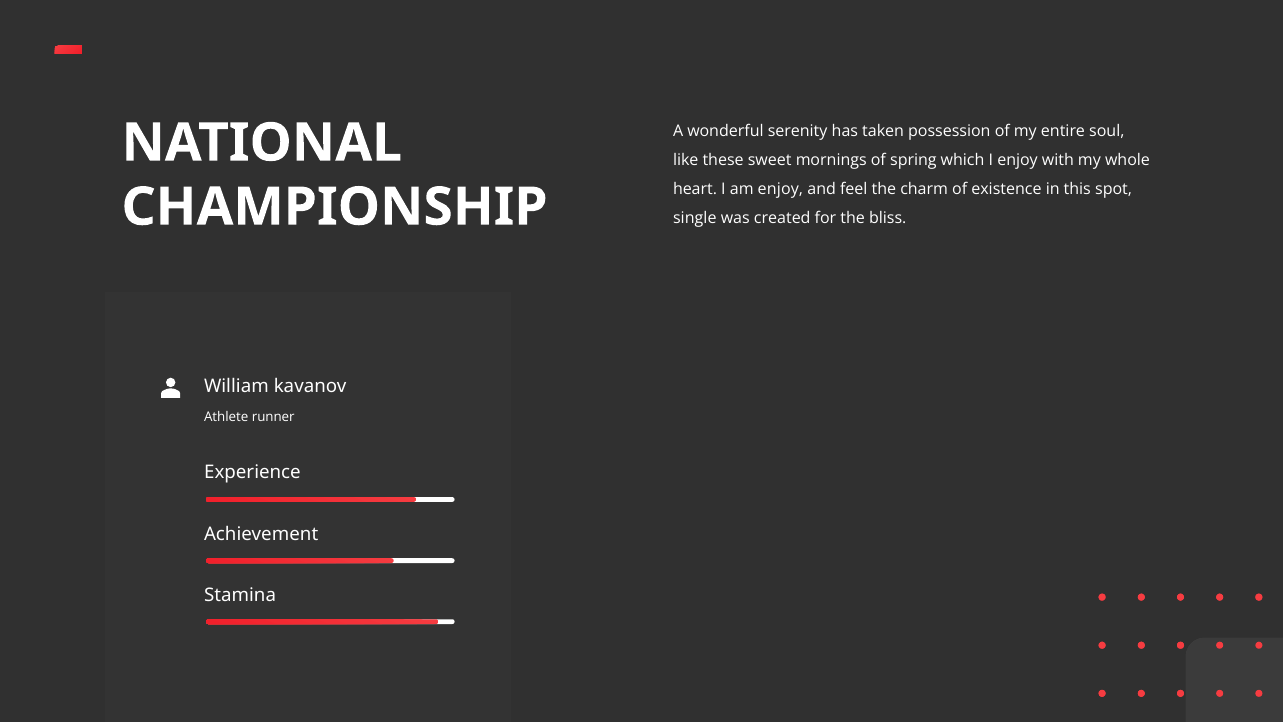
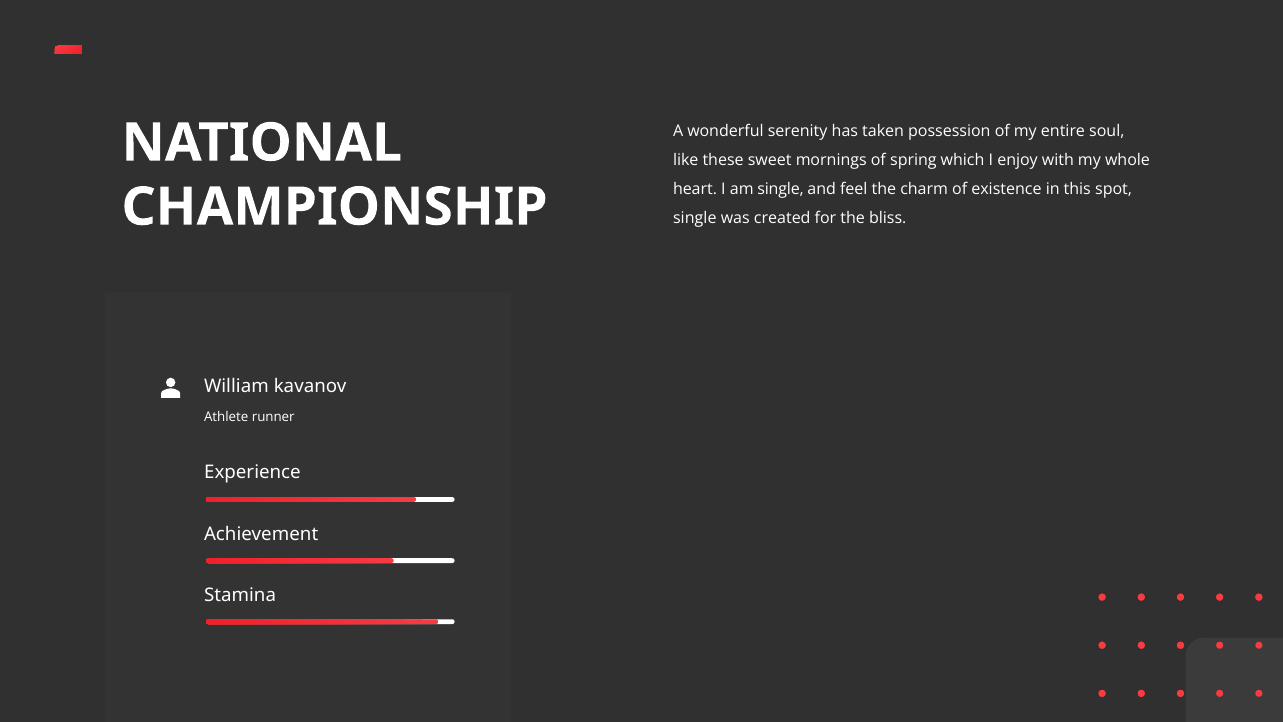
am enjoy: enjoy -> single
